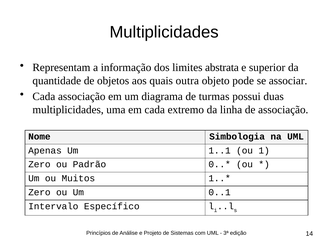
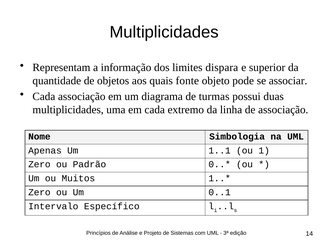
abstrata: abstrata -> dispara
outra: outra -> fonte
